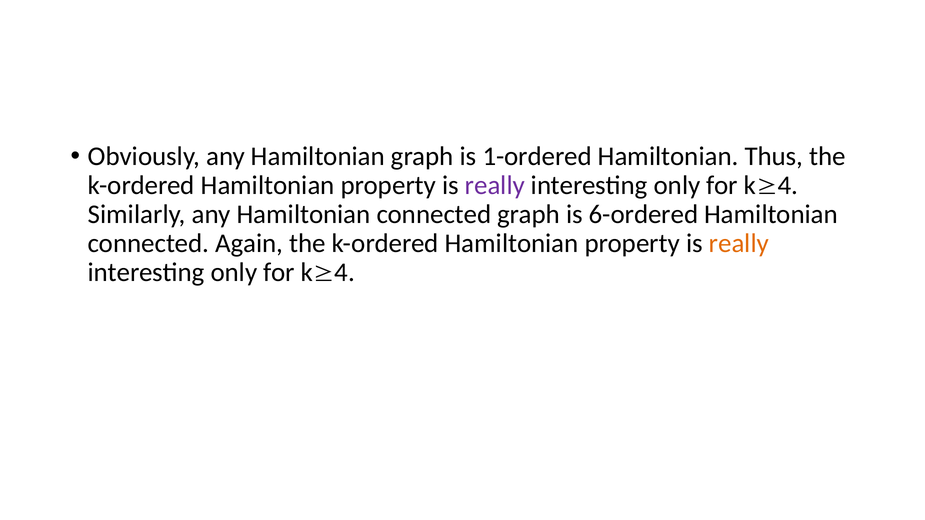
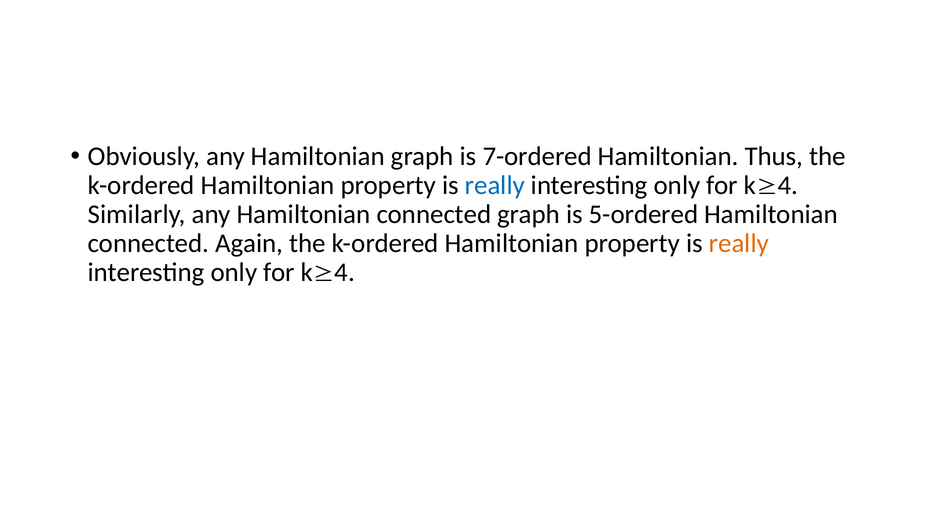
1-ordered: 1-ordered -> 7-ordered
really at (495, 185) colour: purple -> blue
6-ordered: 6-ordered -> 5-ordered
